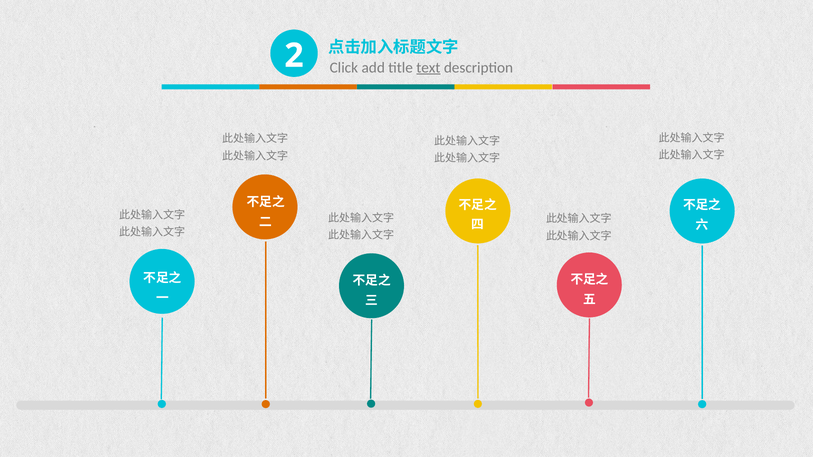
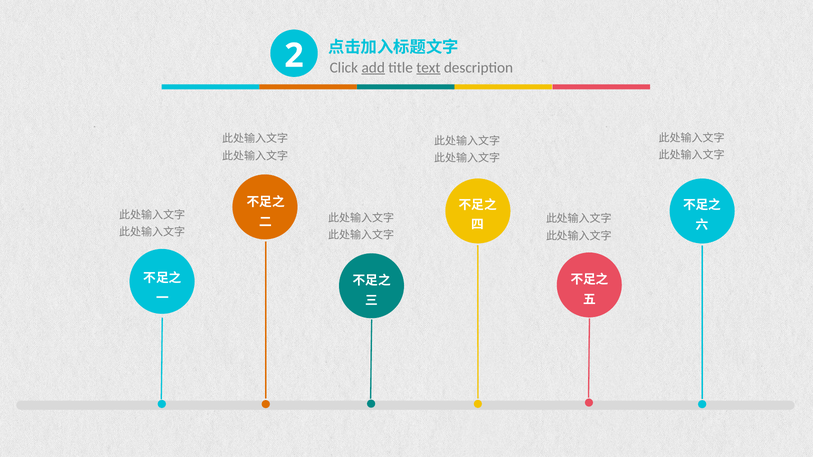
add underline: none -> present
